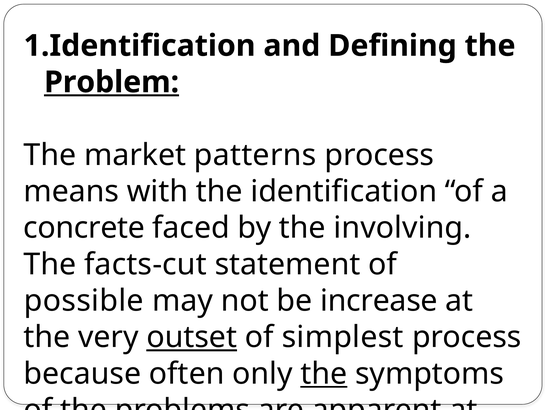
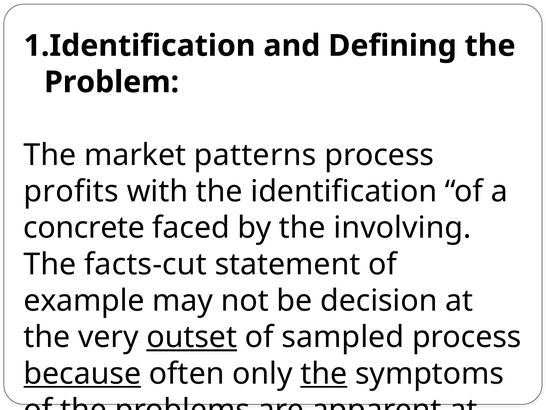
Problem underline: present -> none
means: means -> profits
possible: possible -> example
increase: increase -> decision
simplest: simplest -> sampled
because underline: none -> present
